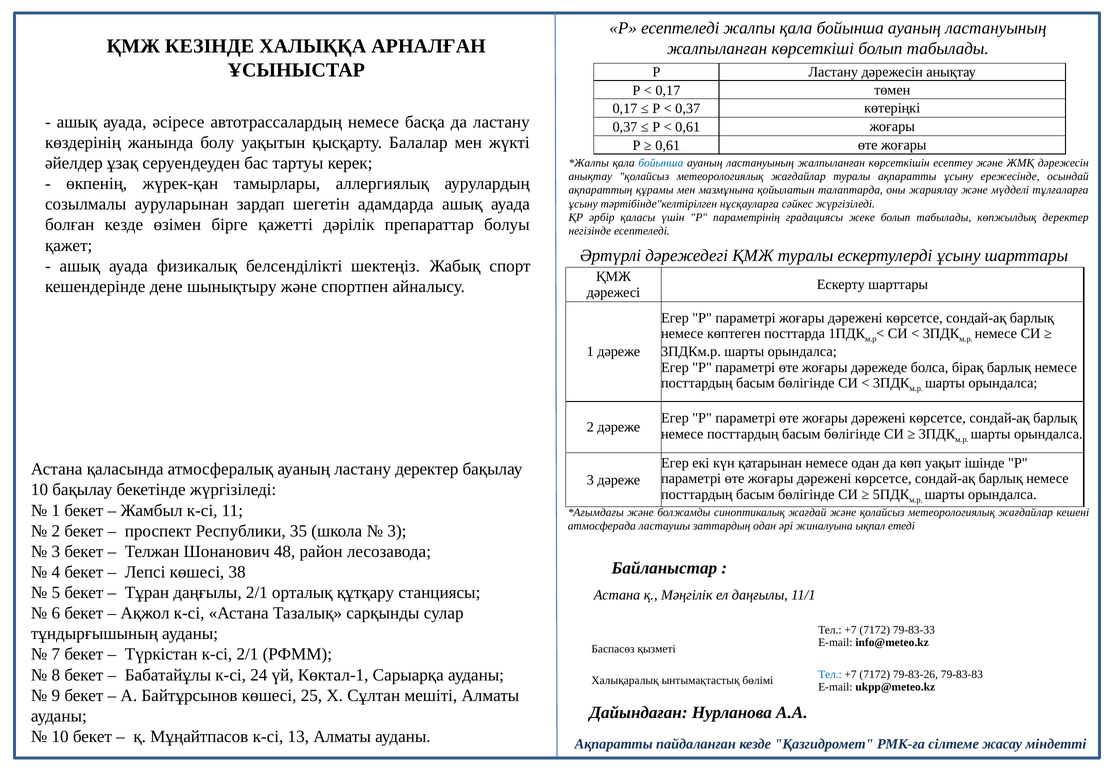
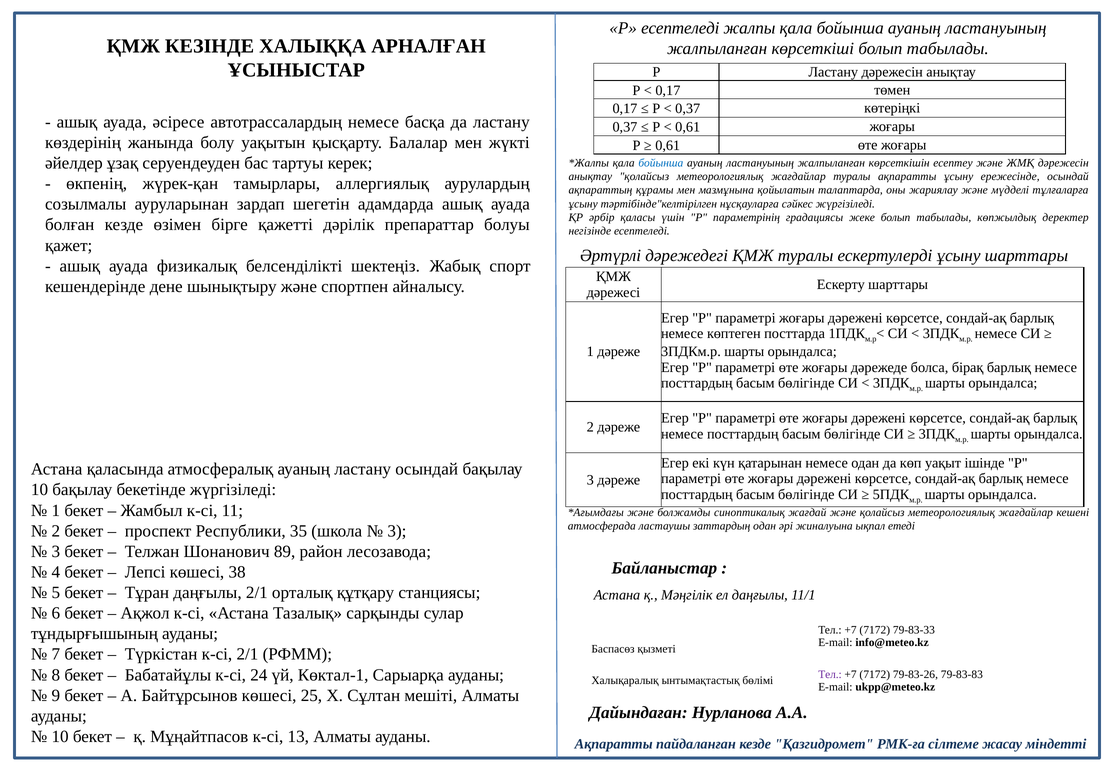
ластану деректер: деректер -> осындай
48: 48 -> 89
Тел at (830, 675) colour: blue -> purple
